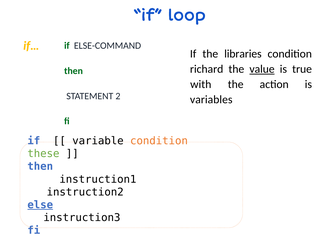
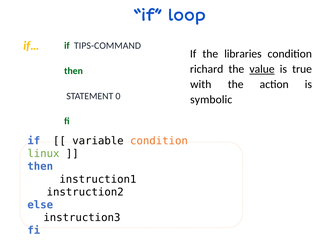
ELSE-COMMAND: ELSE-COMMAND -> TIPS-COMMAND
2: 2 -> 0
variables: variables -> symbolic
these: these -> linux
else underline: present -> none
